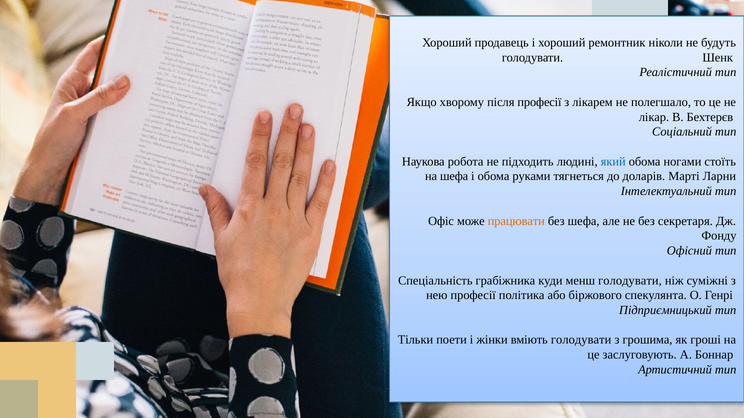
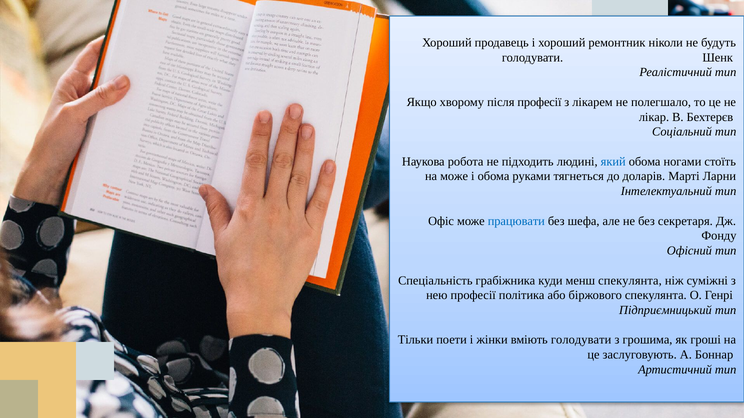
на шефа: шефа -> може
працювати colour: orange -> blue
менш голодувати: голодувати -> спекулянта
